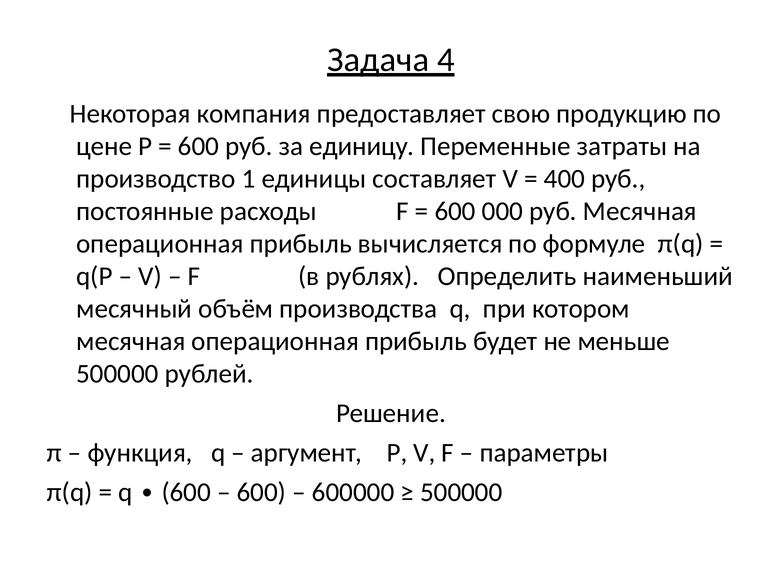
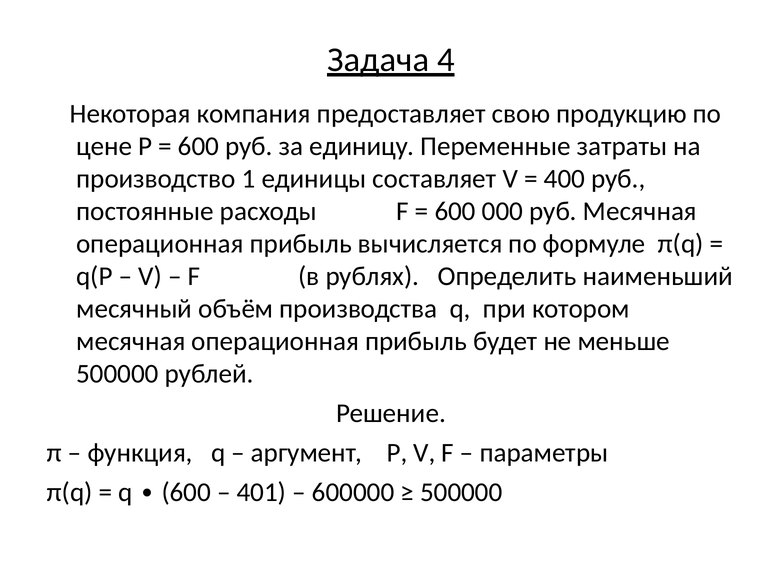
600 at (261, 493): 600 -> 401
